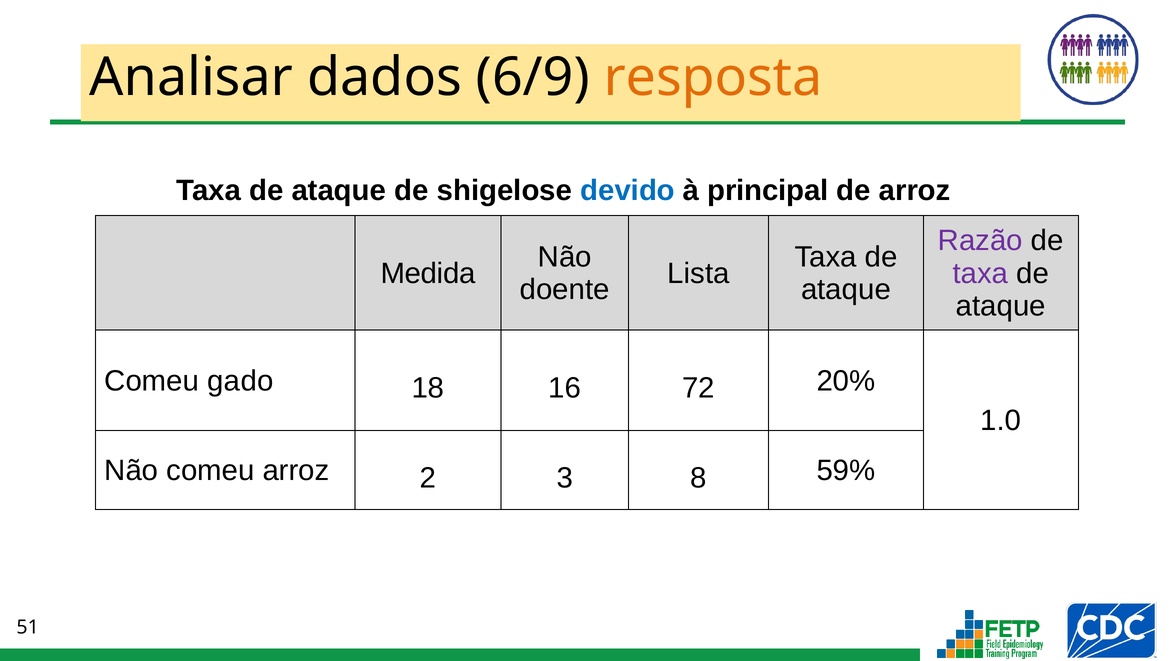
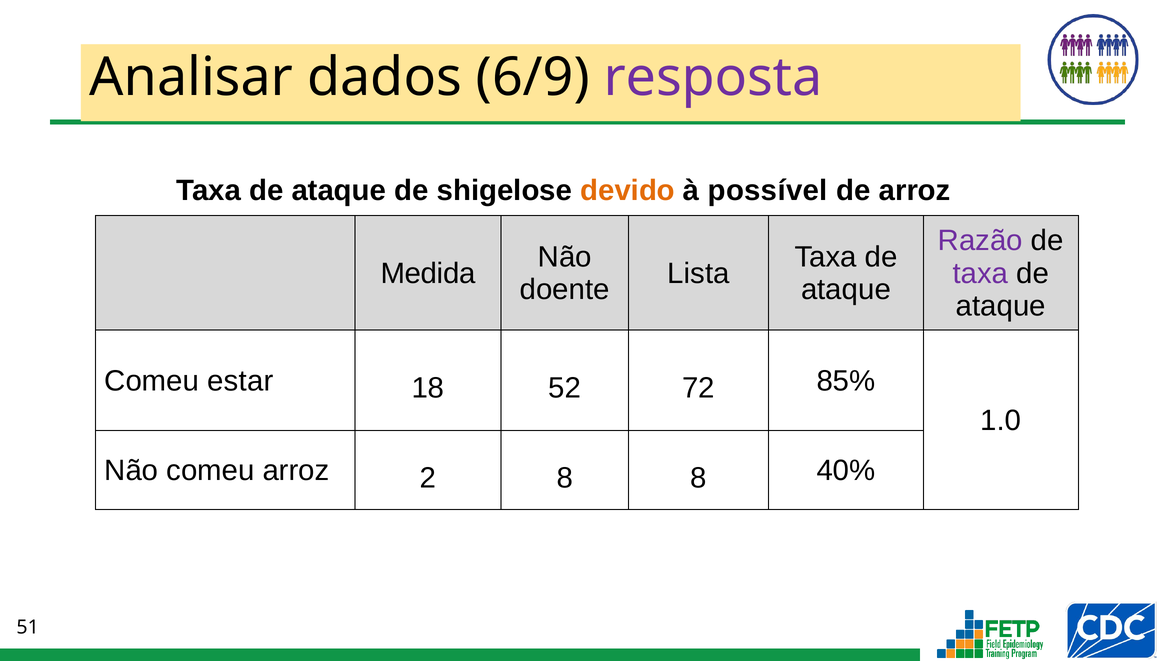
resposta colour: orange -> purple
devido colour: blue -> orange
principal: principal -> possível
gado: gado -> estar
16: 16 -> 52
20%: 20% -> 85%
2 3: 3 -> 8
59%: 59% -> 40%
